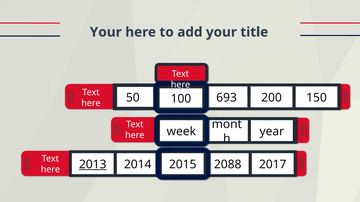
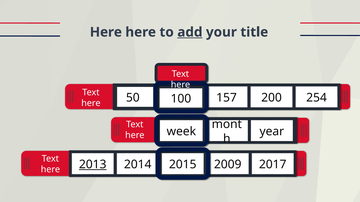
Your at (106, 32): Your -> Here
add underline: none -> present
693: 693 -> 157
150: 150 -> 254
2088: 2088 -> 2009
